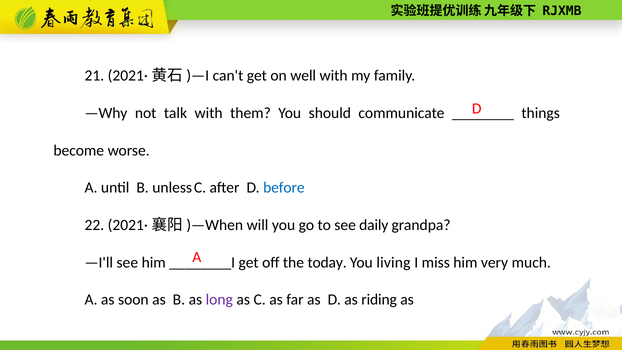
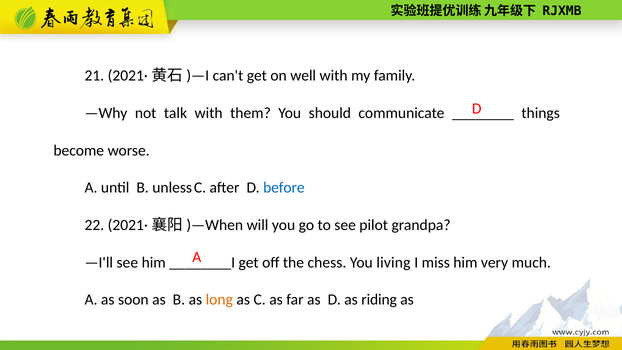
daily: daily -> pilot
today: today -> chess
long colour: purple -> orange
